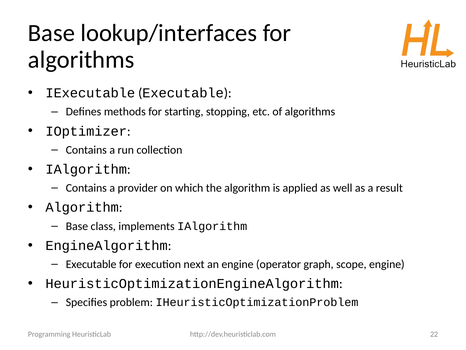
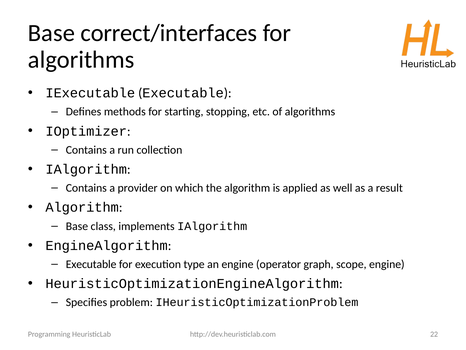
lookup/interfaces: lookup/interfaces -> correct/interfaces
next: next -> type
